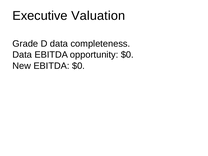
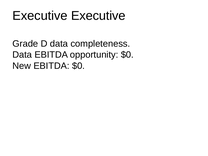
Executive Valuation: Valuation -> Executive
